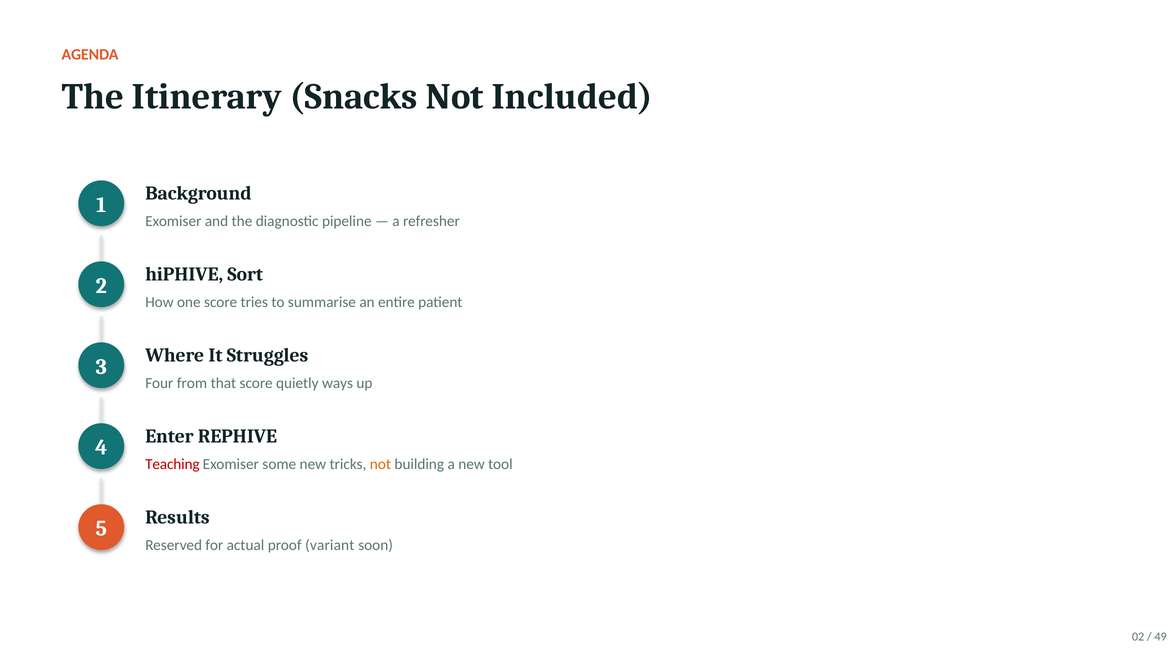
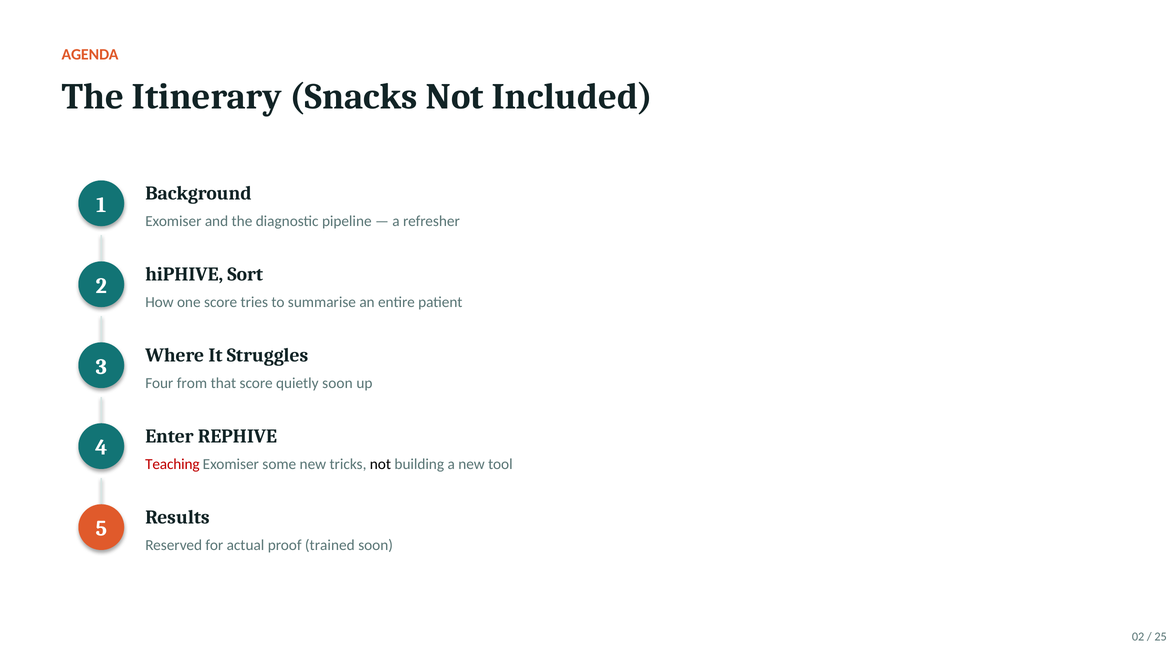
quietly ways: ways -> soon
not at (380, 465) colour: orange -> black
variant: variant -> trained
49: 49 -> 25
